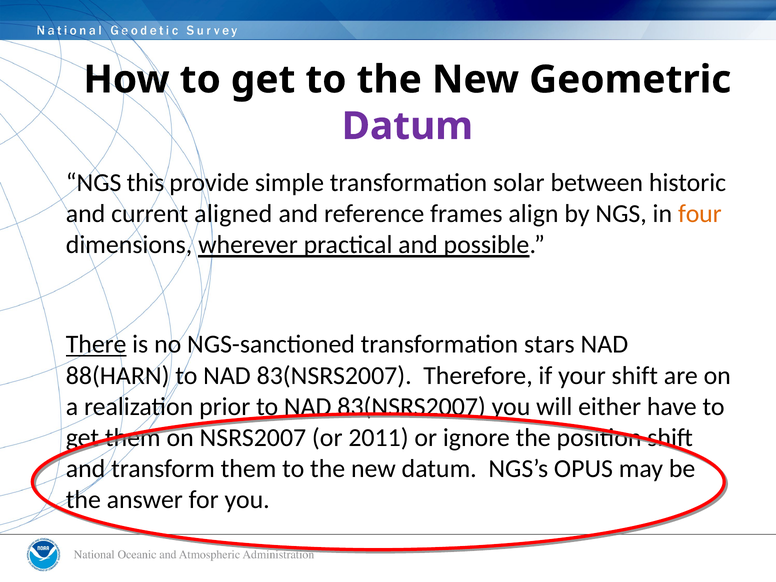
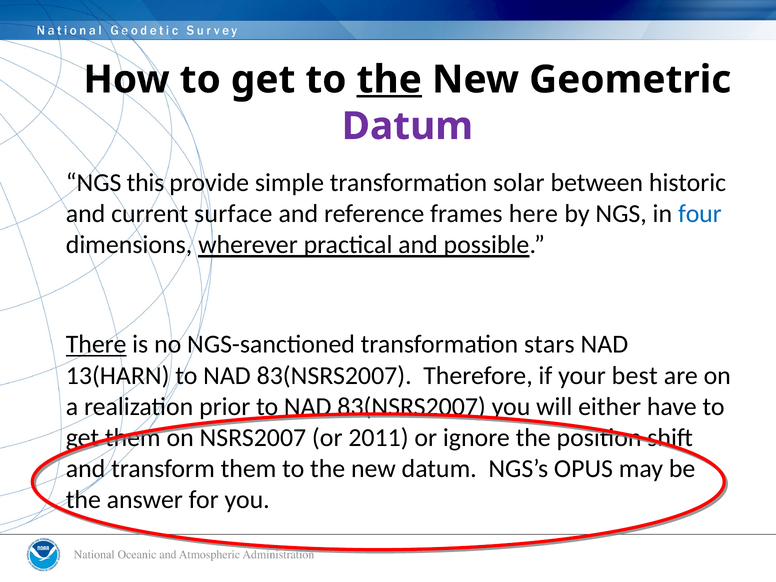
the at (389, 80) underline: none -> present
aligned: aligned -> surface
align: align -> here
four colour: orange -> blue
88(HARN: 88(HARN -> 13(HARN
your shift: shift -> best
